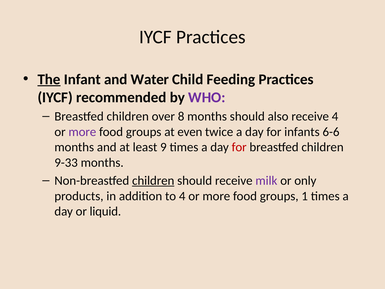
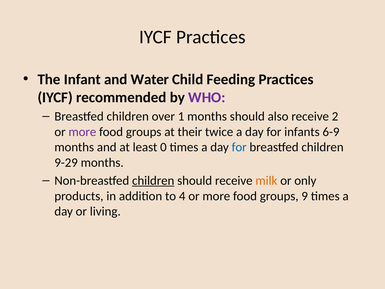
The underline: present -> none
8: 8 -> 1
receive 4: 4 -> 2
even: even -> their
6-6: 6-6 -> 6-9
9: 9 -> 0
for at (239, 147) colour: red -> blue
9-33: 9-33 -> 9-29
milk colour: purple -> orange
1: 1 -> 9
liquid: liquid -> living
